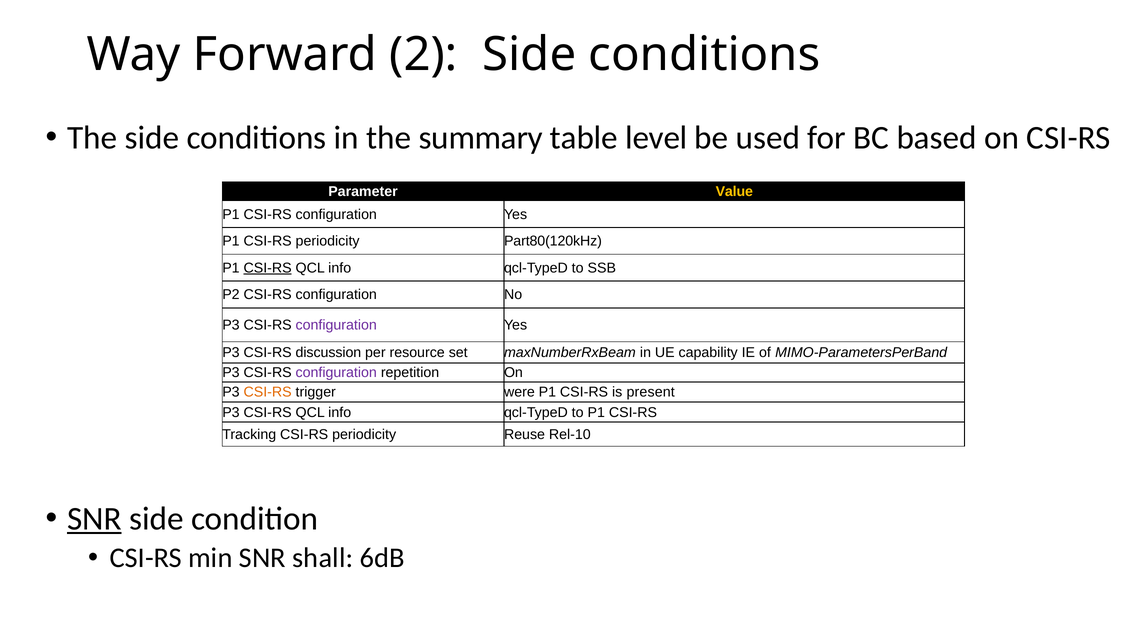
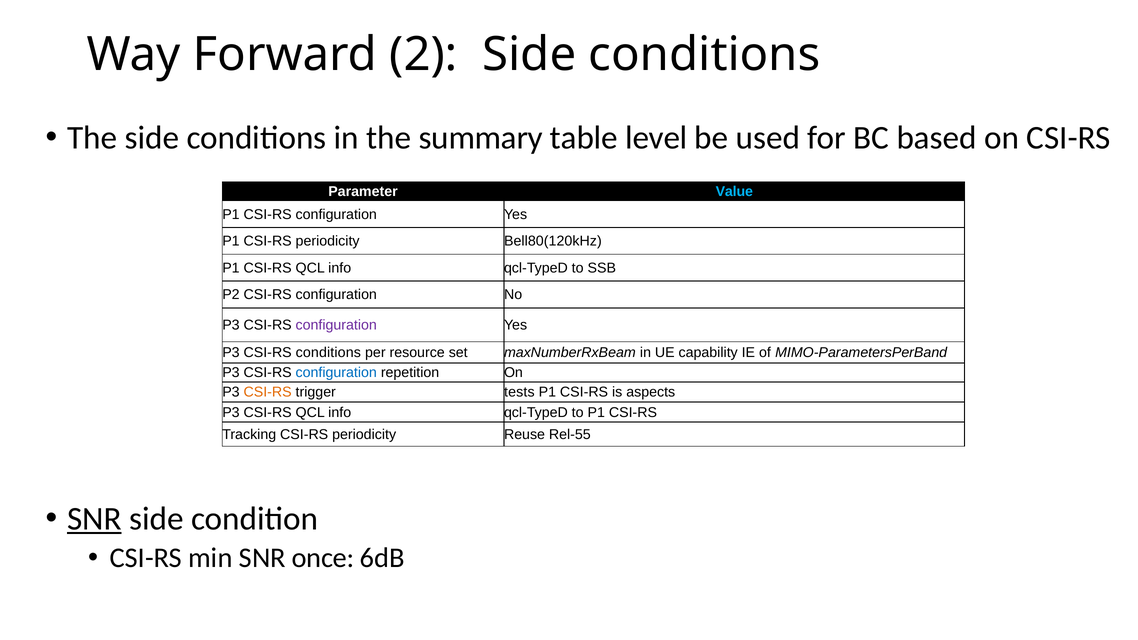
Value colour: yellow -> light blue
Part80(120kHz: Part80(120kHz -> Bell80(120kHz
CSI-RS at (268, 268) underline: present -> none
CSI-RS discussion: discussion -> conditions
configuration at (336, 373) colour: purple -> blue
were: were -> tests
present: present -> aspects
Rel-10: Rel-10 -> Rel-55
shall: shall -> once
